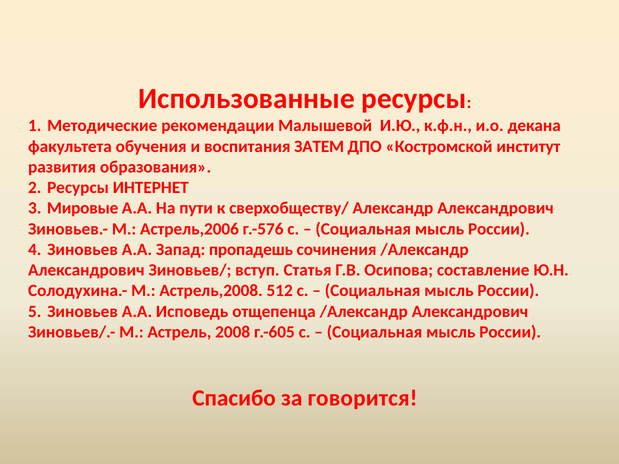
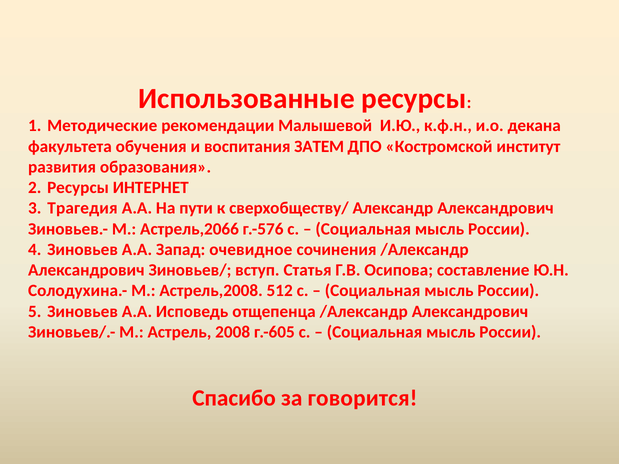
Мировые: Мировые -> Трагедия
Астрель,2006: Астрель,2006 -> Астрель,2066
пропадешь: пропадешь -> очевидное
